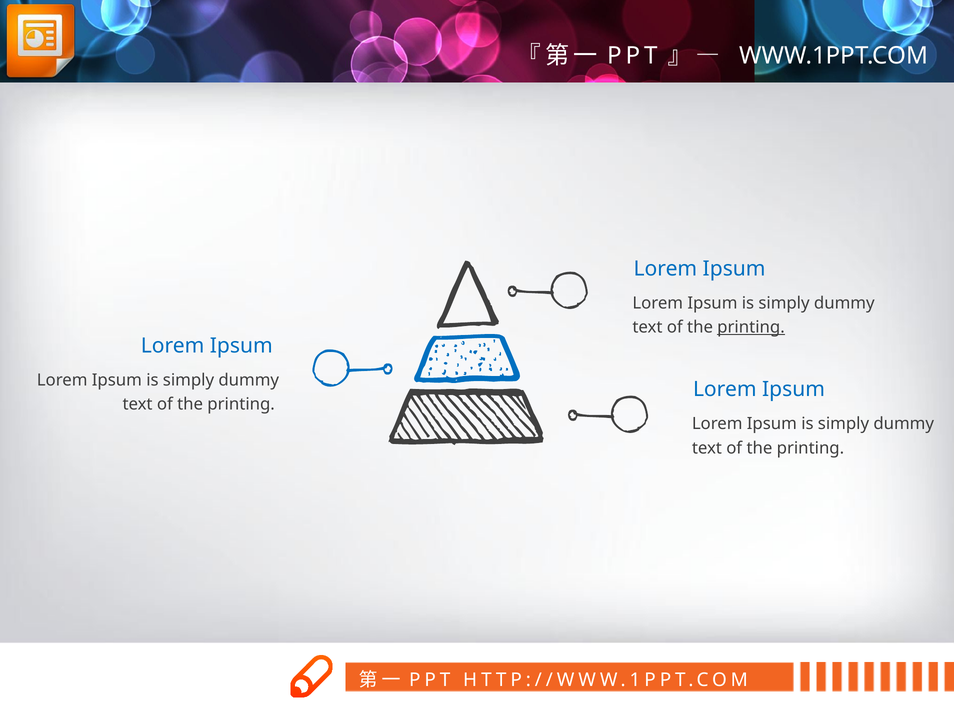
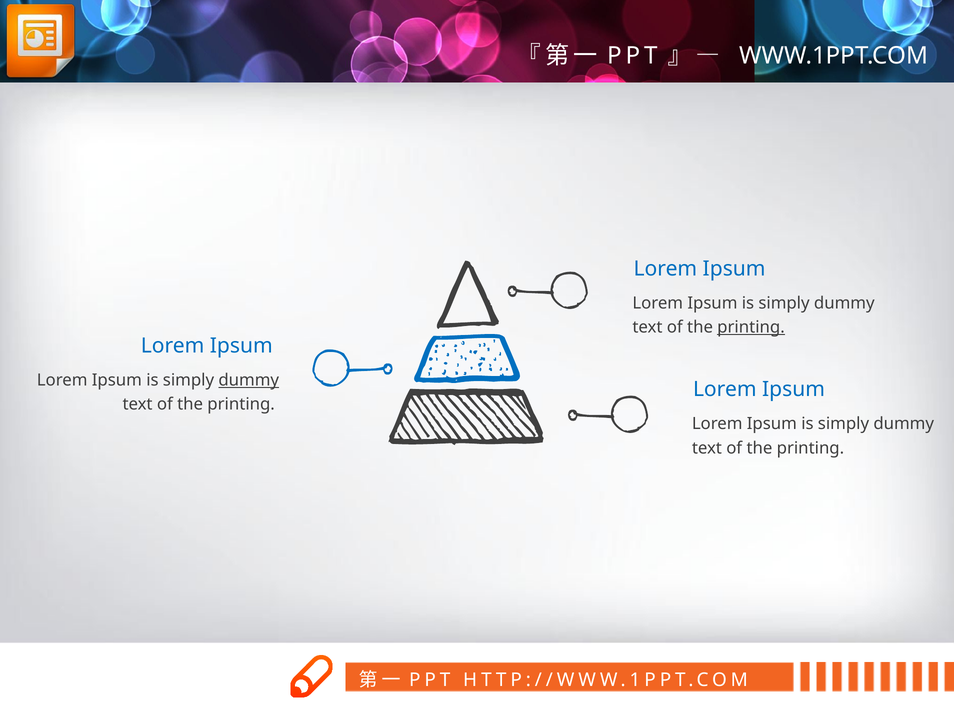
dummy at (249, 380) underline: none -> present
